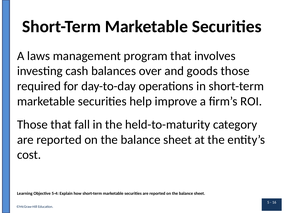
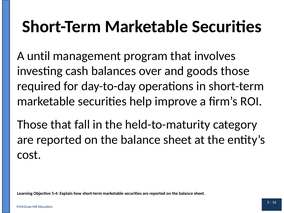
laws: laws -> until
